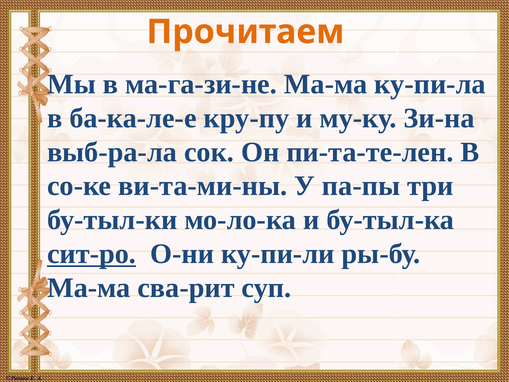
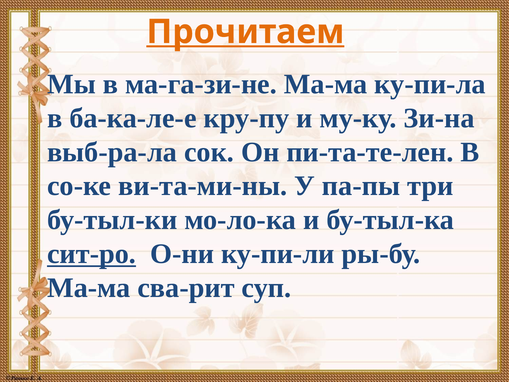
Прочитаем underline: none -> present
